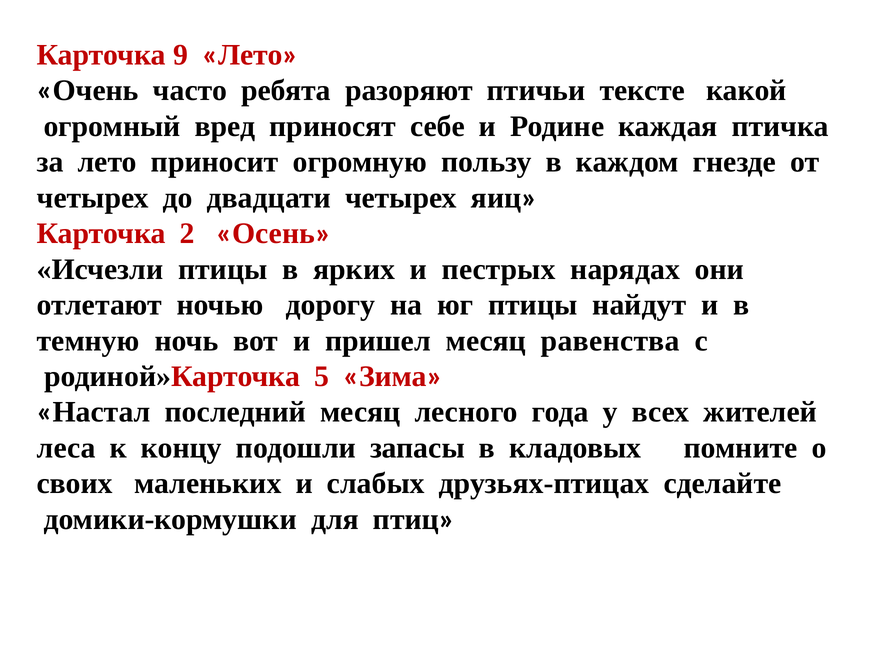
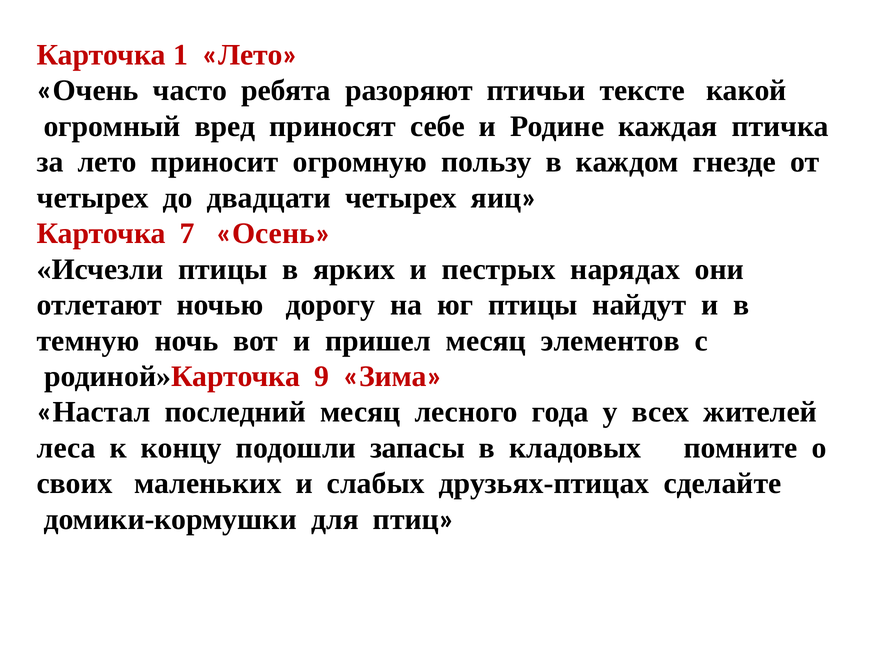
9: 9 -> 1
2: 2 -> 7
равенства: равенства -> элементов
5: 5 -> 9
